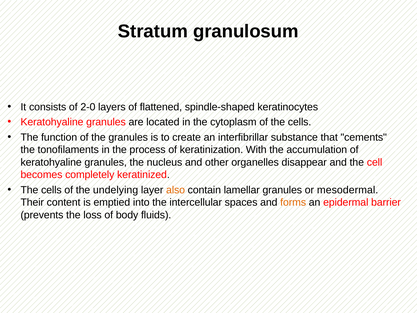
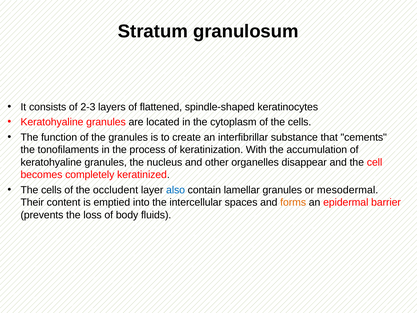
2-0: 2-0 -> 2-3
undelying: undelying -> occludent
also colour: orange -> blue
